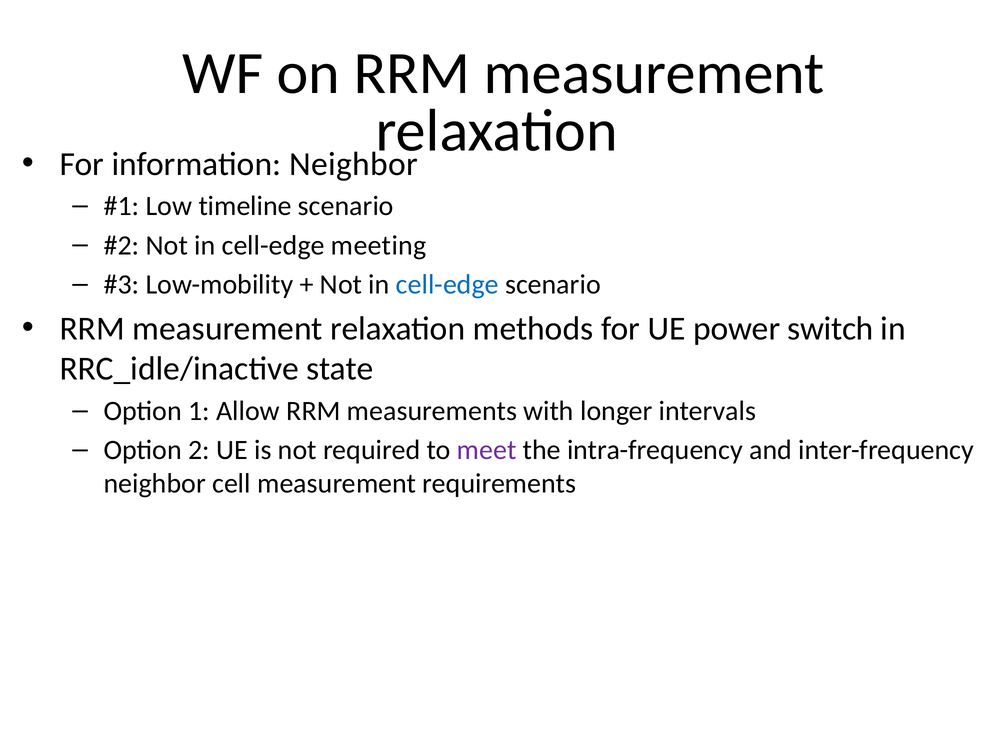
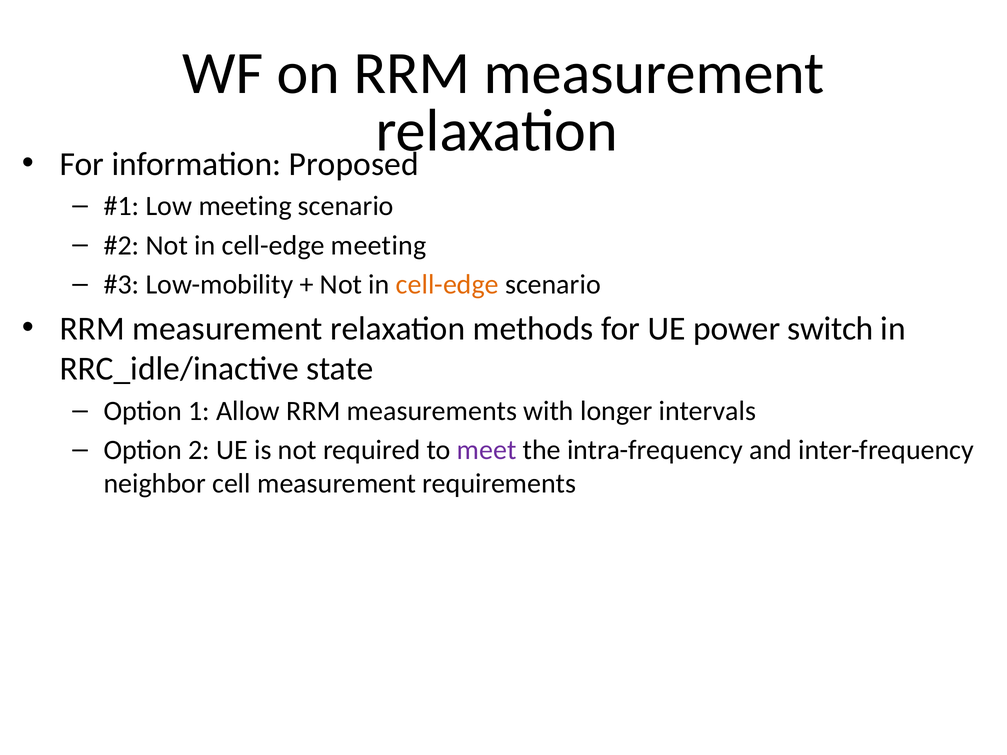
information Neighbor: Neighbor -> Proposed
Low timeline: timeline -> meeting
cell-edge at (447, 285) colour: blue -> orange
